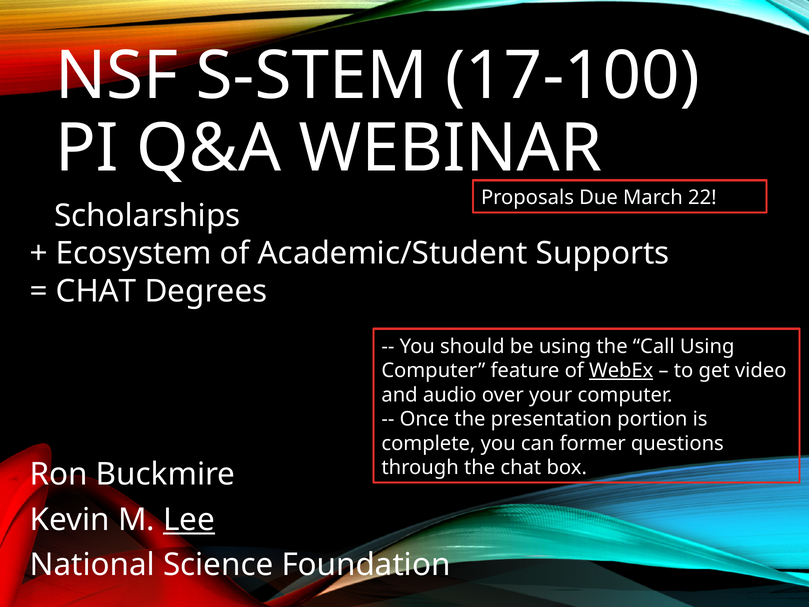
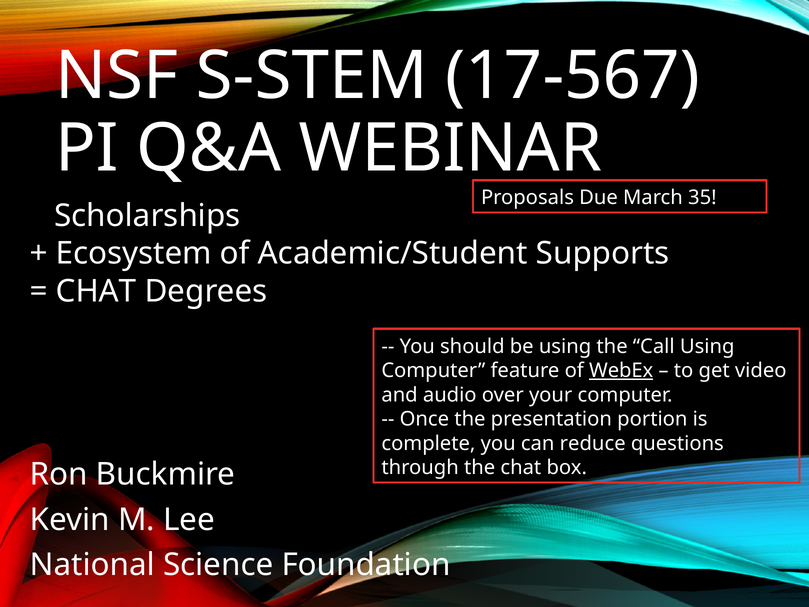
17-100: 17-100 -> 17-567
22: 22 -> 35
former: former -> reduce
Lee underline: present -> none
